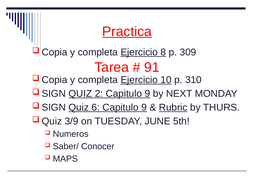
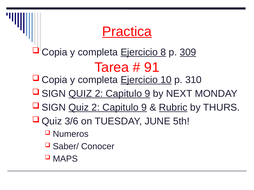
309 underline: none -> present
6 at (96, 108): 6 -> 2
3/9: 3/9 -> 3/6
